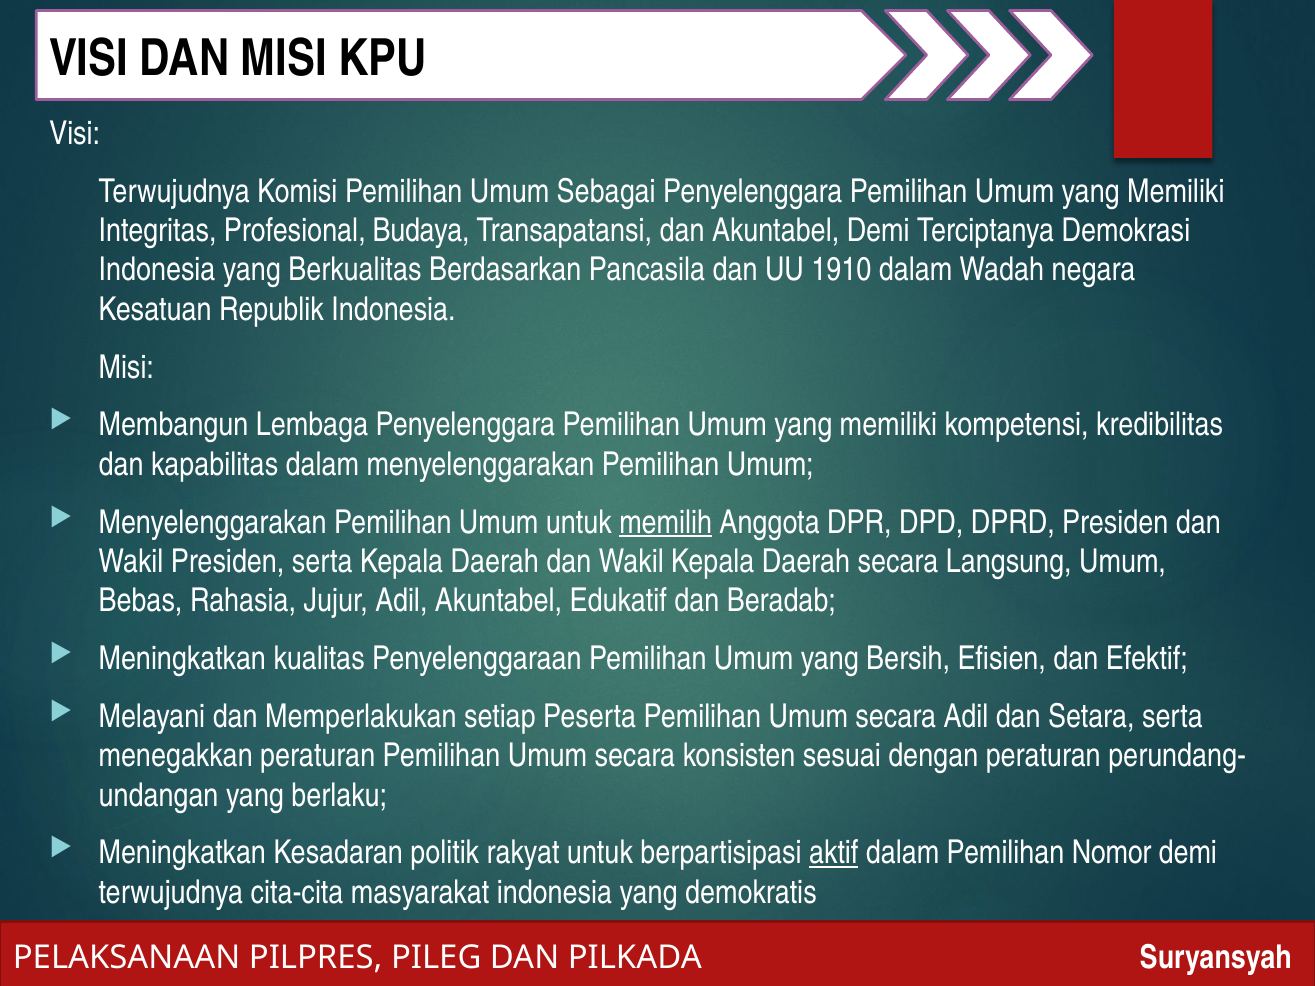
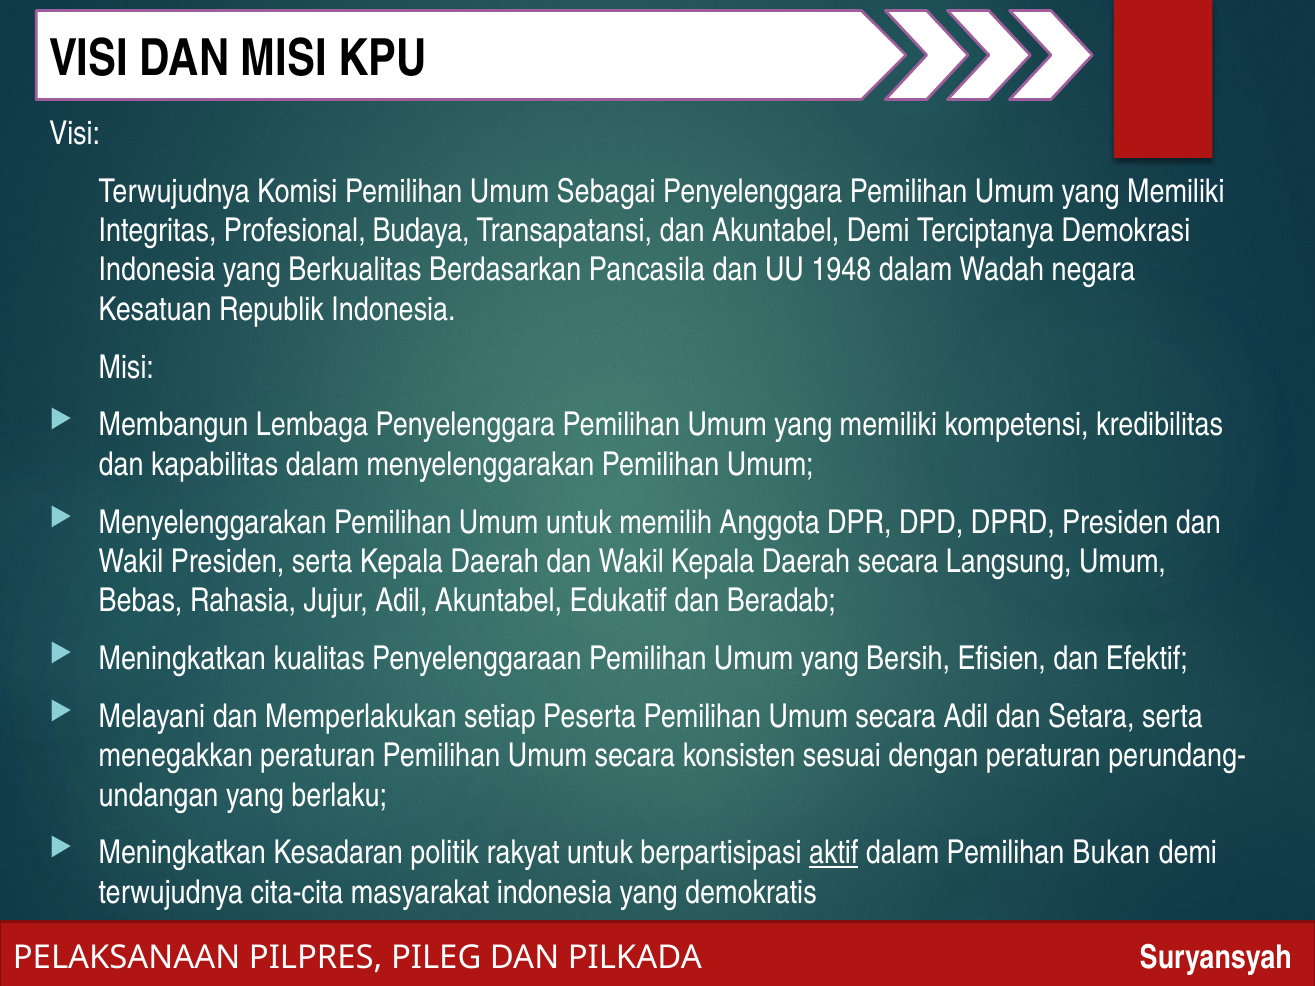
1910: 1910 -> 1948
memilih underline: present -> none
Nomor: Nomor -> Bukan
